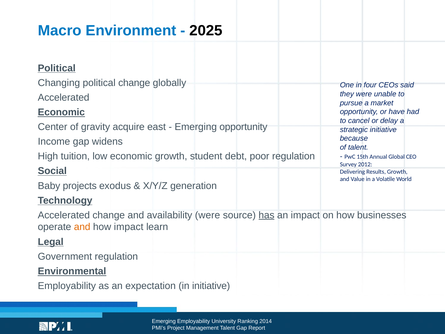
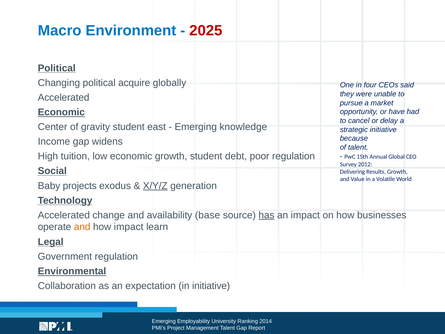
2025 colour: black -> red
political change: change -> acquire
gravity acquire: acquire -> student
Emerging opportunity: opportunity -> knowledge
X/Y/Z underline: none -> present
availability were: were -> base
Employability at (67, 286): Employability -> Collaboration
